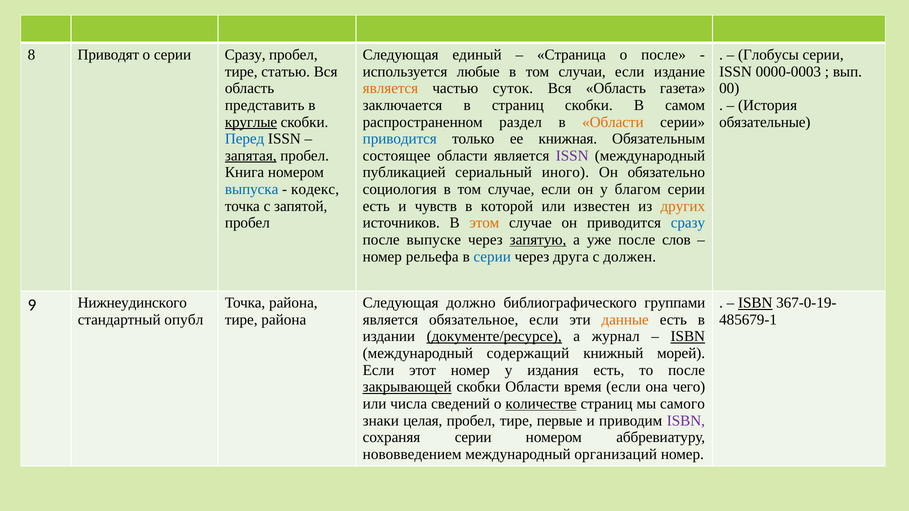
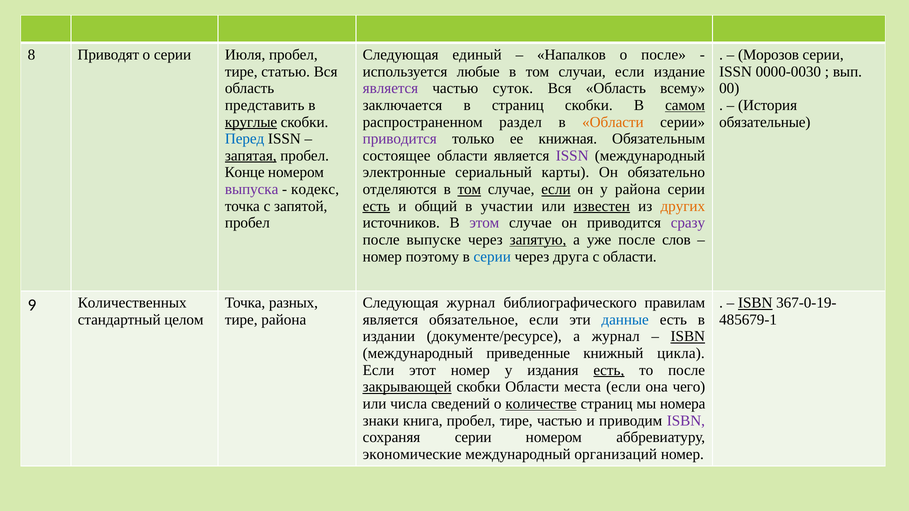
серии Сразу: Сразу -> Июля
Страница: Страница -> Напалков
Глобусы: Глобусы -> Морозов
0000-0003: 0000-0003 -> 0000-0030
является at (390, 88) colour: orange -> purple
газета: газета -> всему
самом underline: none -> present
приводится at (400, 139) colour: blue -> purple
Книга: Книга -> Конце
публикацией: публикацией -> электронные
иного: иного -> карты
выпуска colour: blue -> purple
социология: социология -> отделяются
том at (469, 189) underline: none -> present
если at (556, 189) underline: none -> present
у благом: благом -> района
есть at (376, 206) underline: none -> present
чувств: чувств -> общий
которой: которой -> участии
известен underline: none -> present
этом colour: orange -> purple
сразу at (688, 223) colour: blue -> purple
рельефа: рельефа -> поэтому
с должен: должен -> области
Точка района: района -> разных
Следующая должно: должно -> журнал
группами: группами -> правилам
Нижнеудинского: Нижнеудинского -> Количественных
опубл: опубл -> целом
данные colour: orange -> blue
документе/ресурсе underline: present -> none
содержащий: содержащий -> приведенные
морей: морей -> цикла
есть at (609, 370) underline: none -> present
время: время -> места
самого: самого -> номера
целая: целая -> книга
тире первые: первые -> частью
нововведением: нововведением -> экономические
